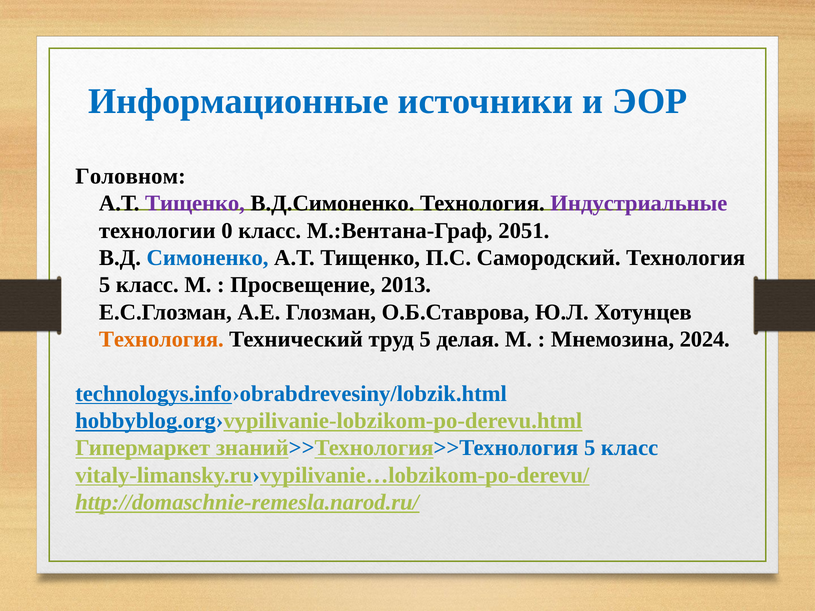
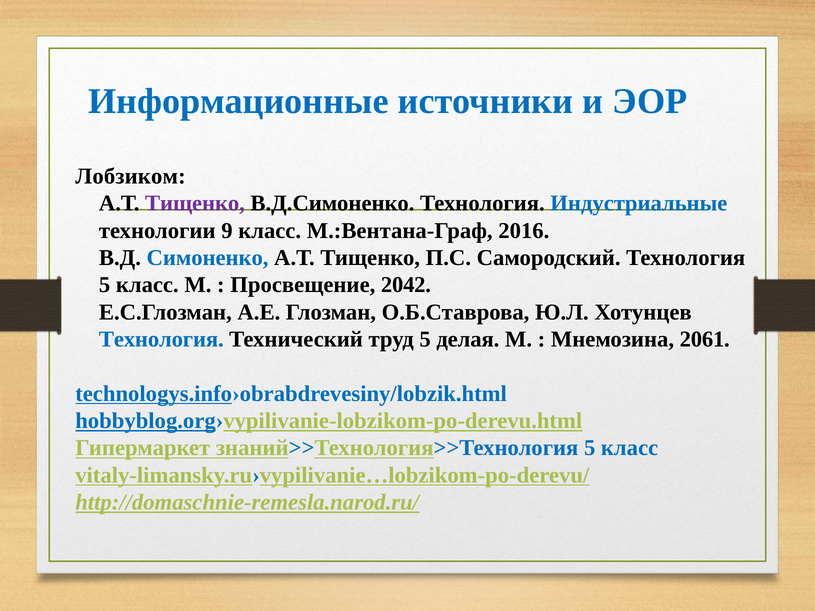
Головном: Головном -> Лобзиком
Индустриальные colour: purple -> blue
0: 0 -> 9
2051: 2051 -> 2016
2013: 2013 -> 2042
Технология at (161, 339) colour: orange -> blue
2024: 2024 -> 2061
